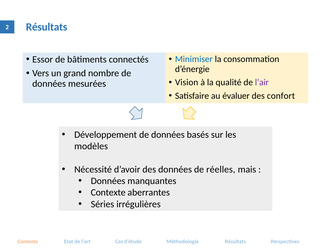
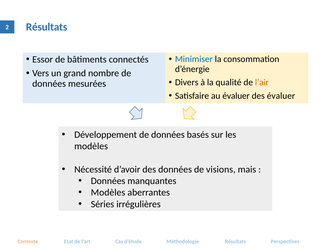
Vision: Vision -> Divers
l’air colour: purple -> orange
des confort: confort -> évaluer
réelles: réelles -> visions
Contexte at (108, 193): Contexte -> Modèles
